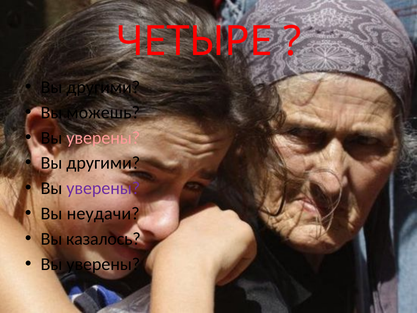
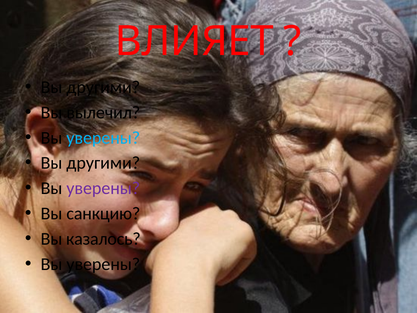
ЧЕТЫРЕ: ЧЕТЫРЕ -> ВЛИЯЕТ
можешь: можешь -> вылечил
уверены at (103, 138) colour: pink -> light blue
неудачи: неудачи -> санкцию
